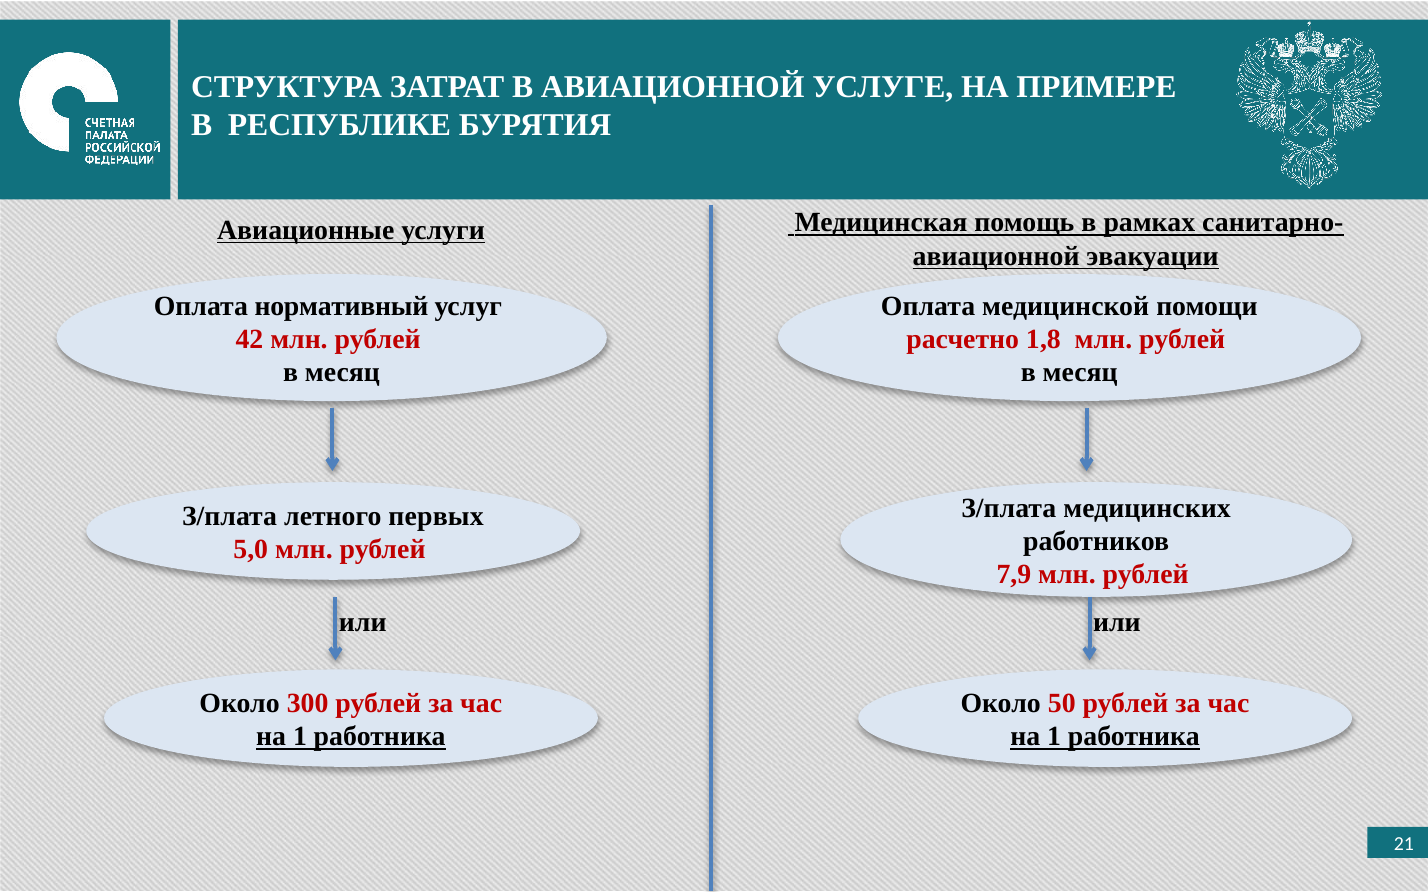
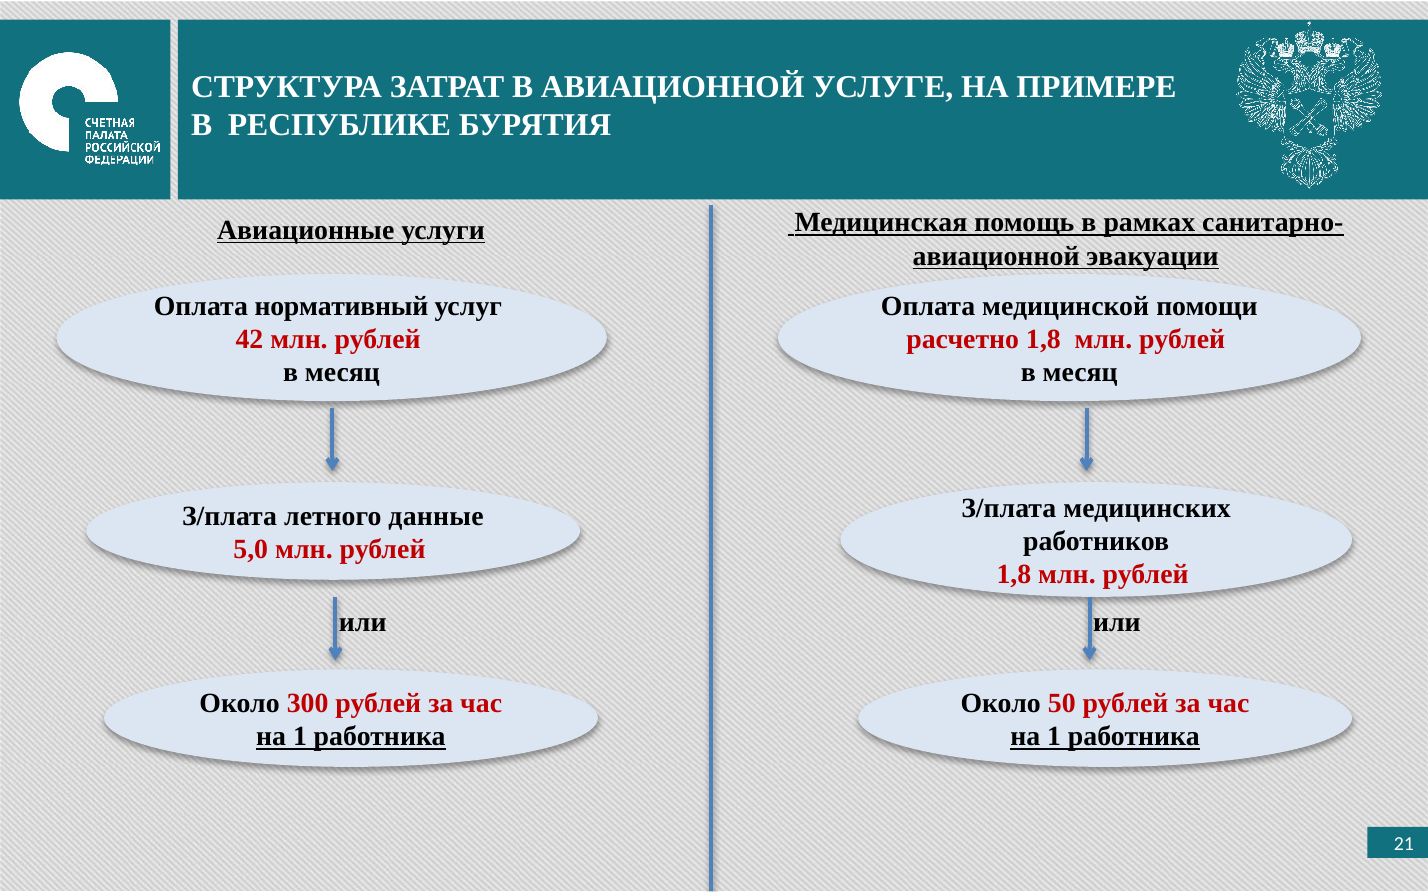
первых: первых -> данные
7,9 at (1014, 575): 7,9 -> 1,8
